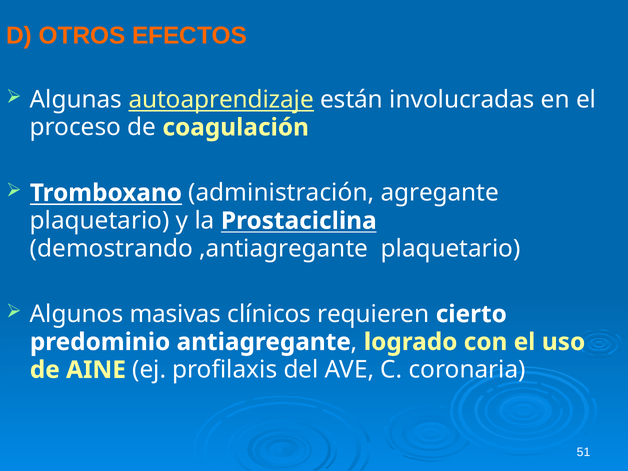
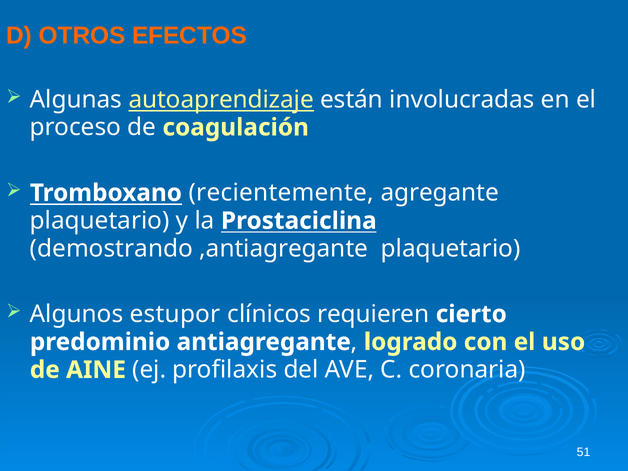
administración: administración -> recientemente
masivas: masivas -> estupor
